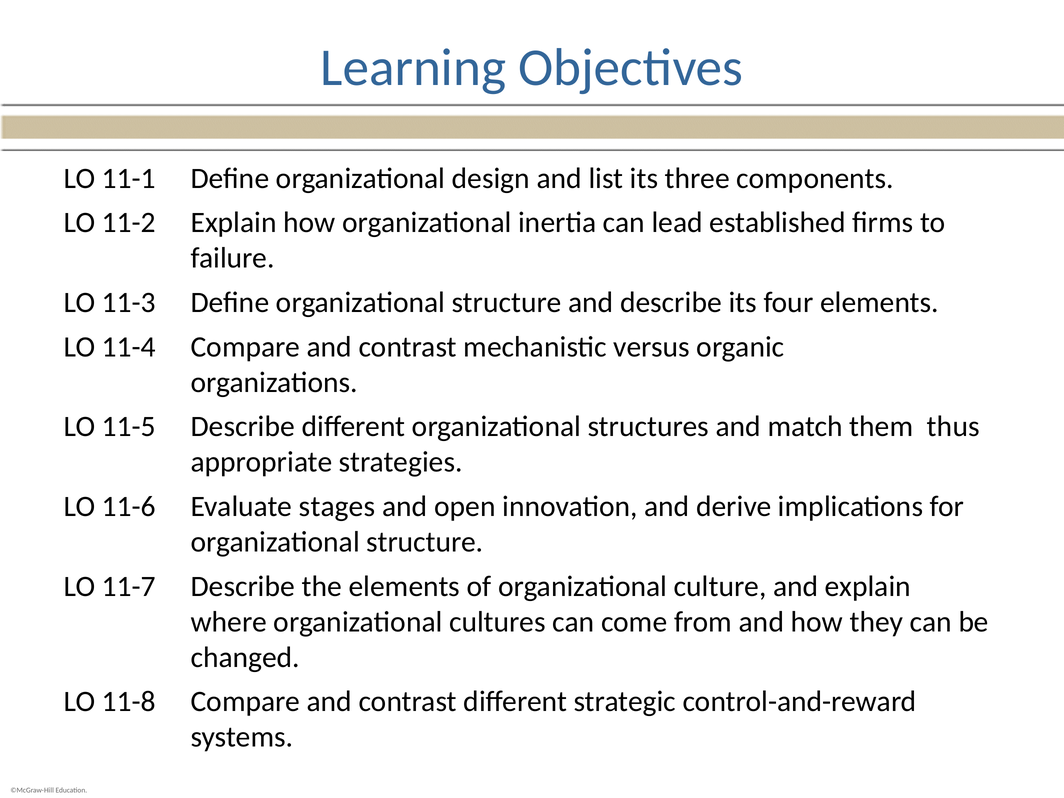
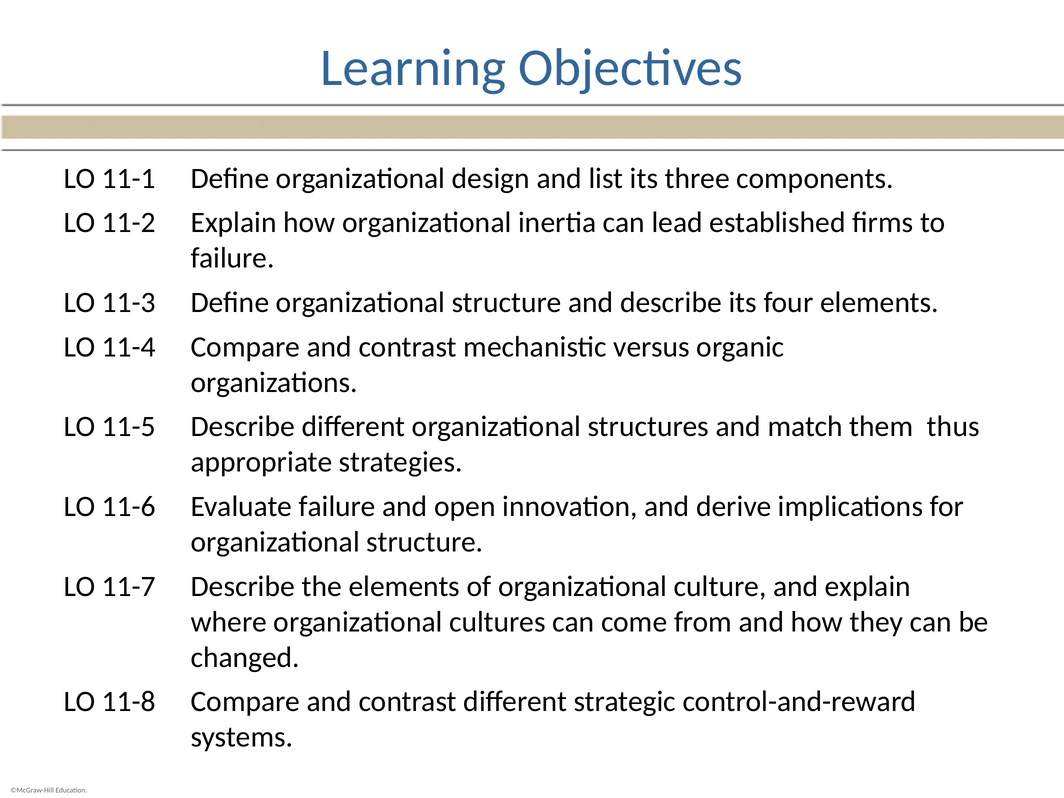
Evaluate stages: stages -> failure
